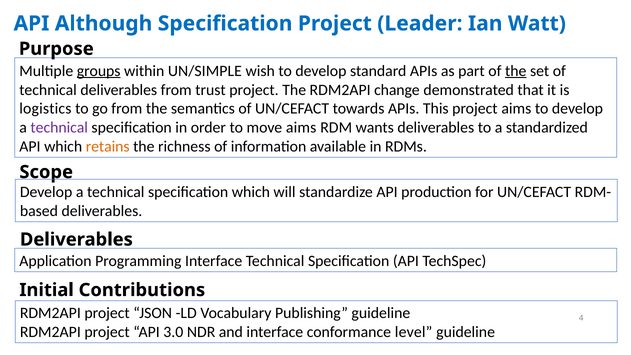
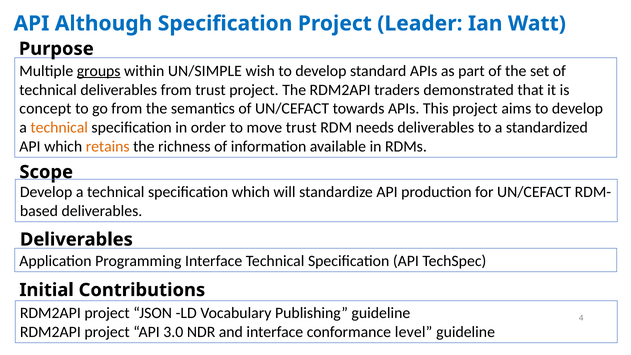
the at (516, 71) underline: present -> none
change: change -> traders
logistics: logistics -> concept
technical at (59, 128) colour: purple -> orange
move aims: aims -> trust
wants: wants -> needs
